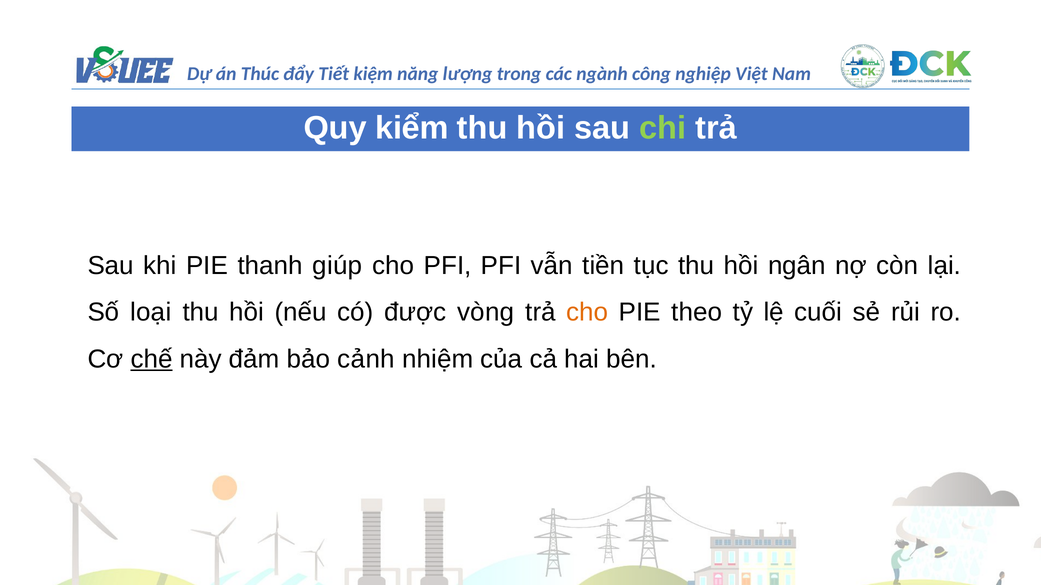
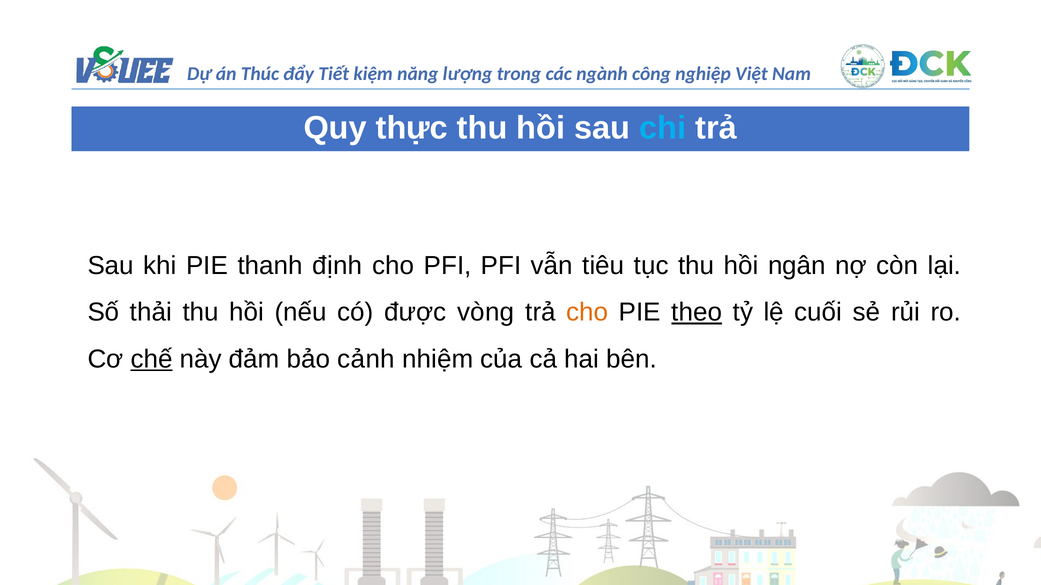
kiểm: kiểm -> thực
chi colour: light green -> light blue
giúp: giúp -> định
tiền: tiền -> tiêu
loại: loại -> thải
theo underline: none -> present
